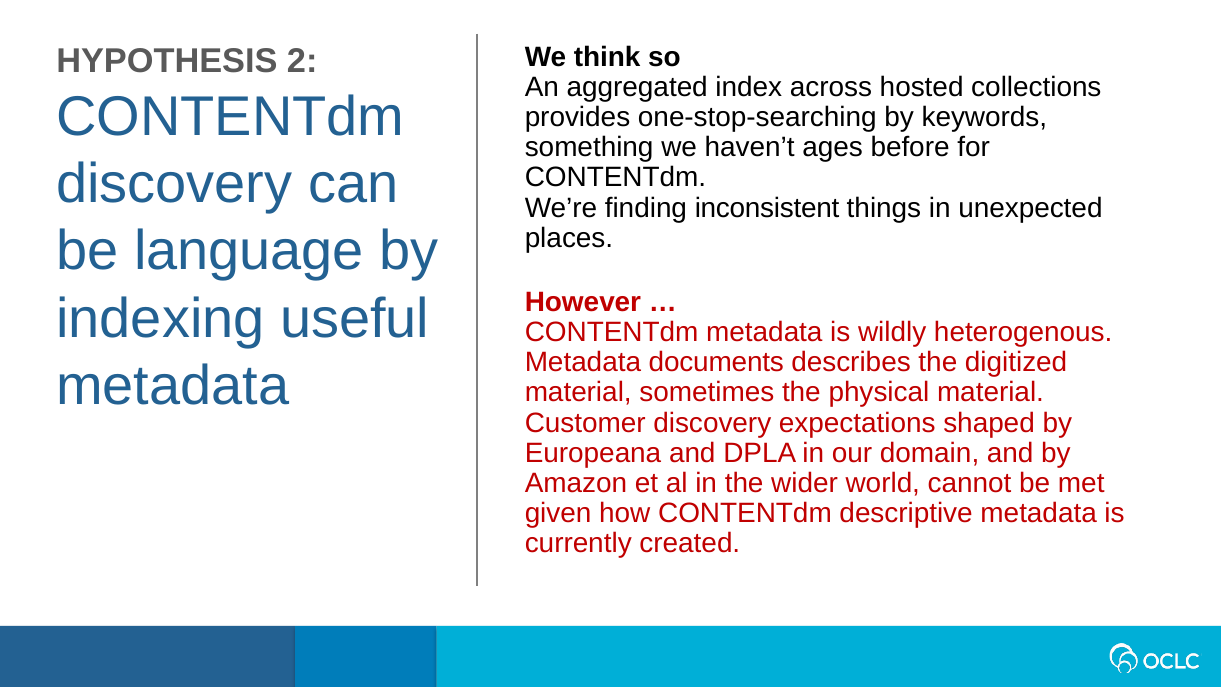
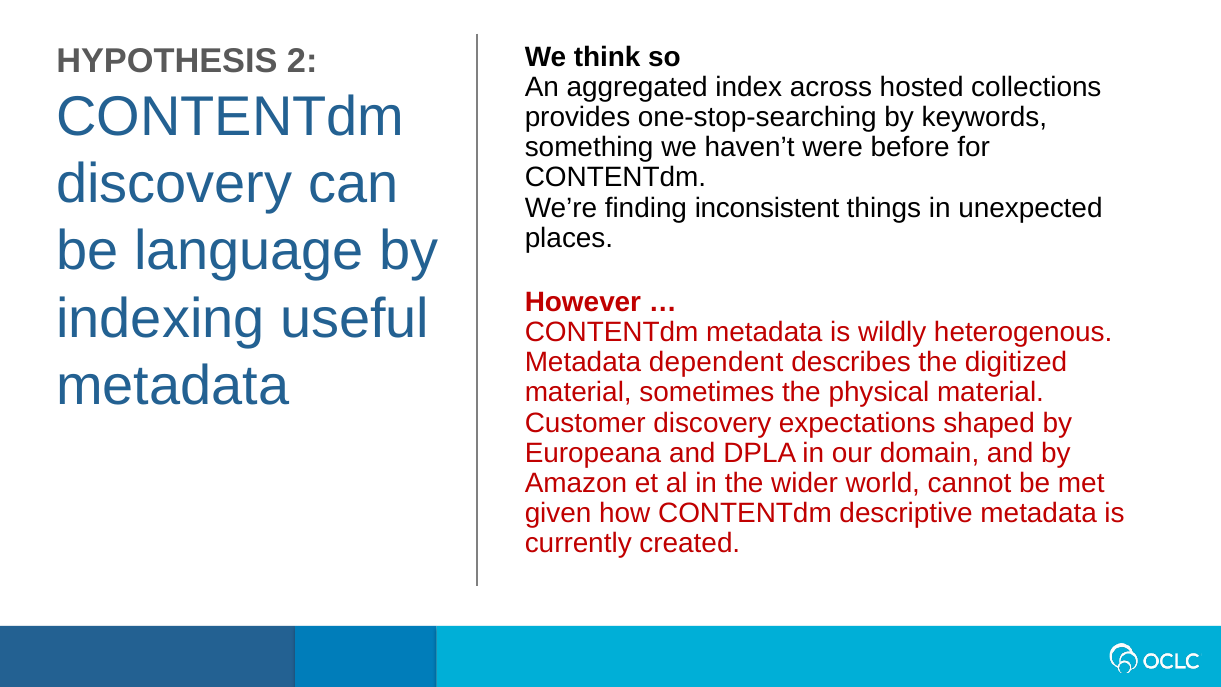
ages: ages -> were
documents: documents -> dependent
